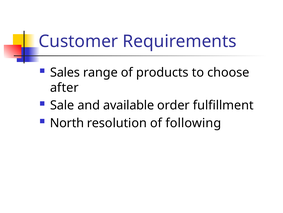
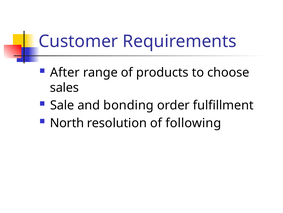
Sales: Sales -> After
after: after -> sales
available: available -> bonding
